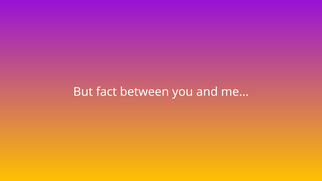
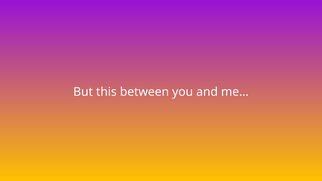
fact: fact -> this
